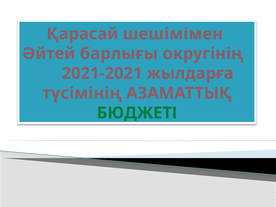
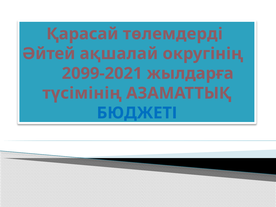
шешімімен: шешімімен -> төлемдерді
барлығы: барлығы -> ақшалай
2021-2021: 2021-2021 -> 2099-2021
БЮДЖЕТІ colour: green -> blue
